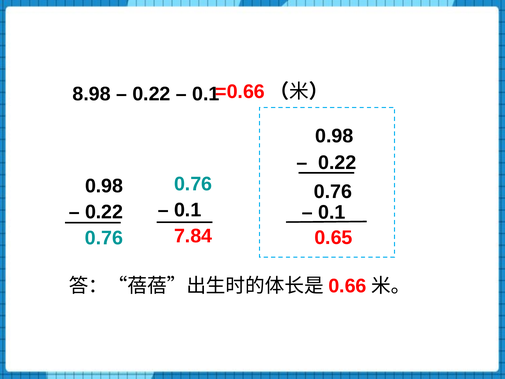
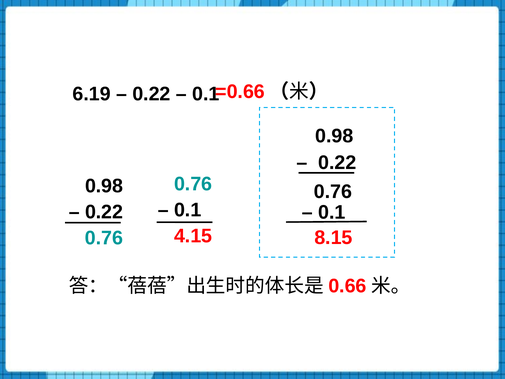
8.98: 8.98 -> 6.19
7.84: 7.84 -> 4.15
0.65: 0.65 -> 8.15
